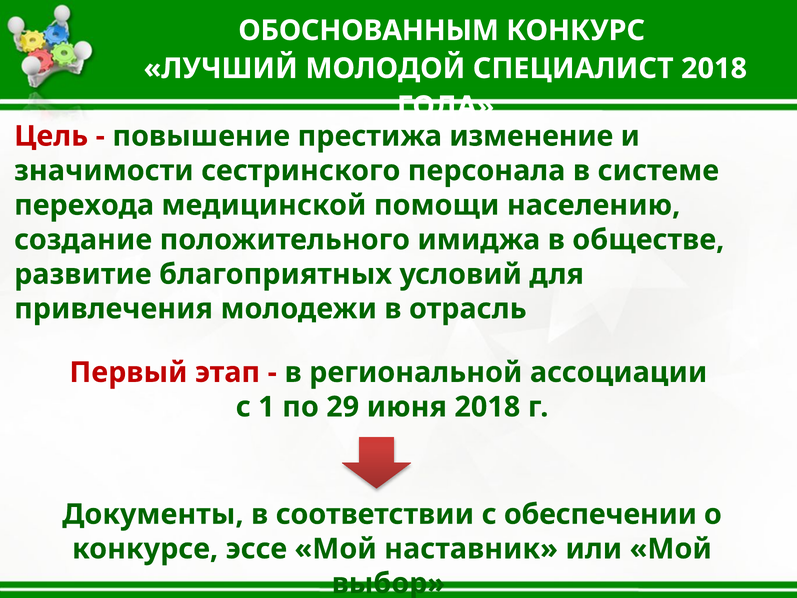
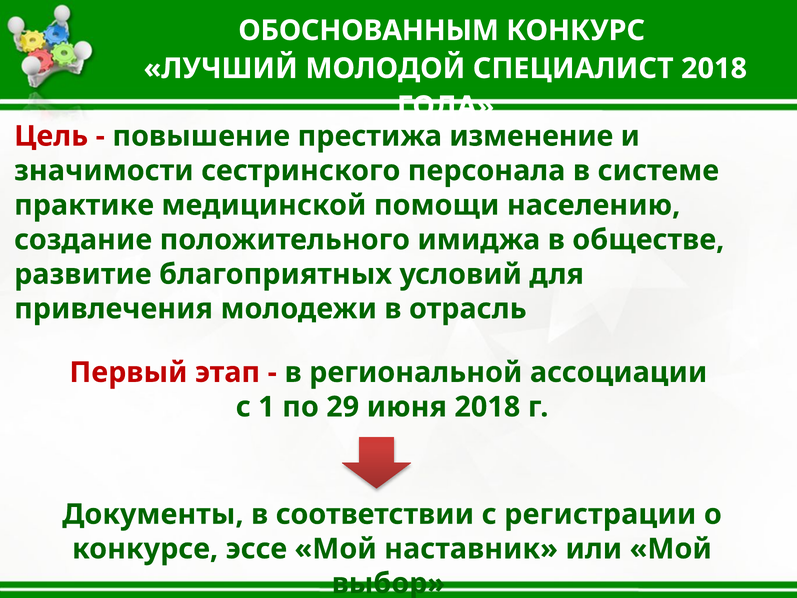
перехода: перехода -> практике
обеспечении: обеспечении -> регистрации
